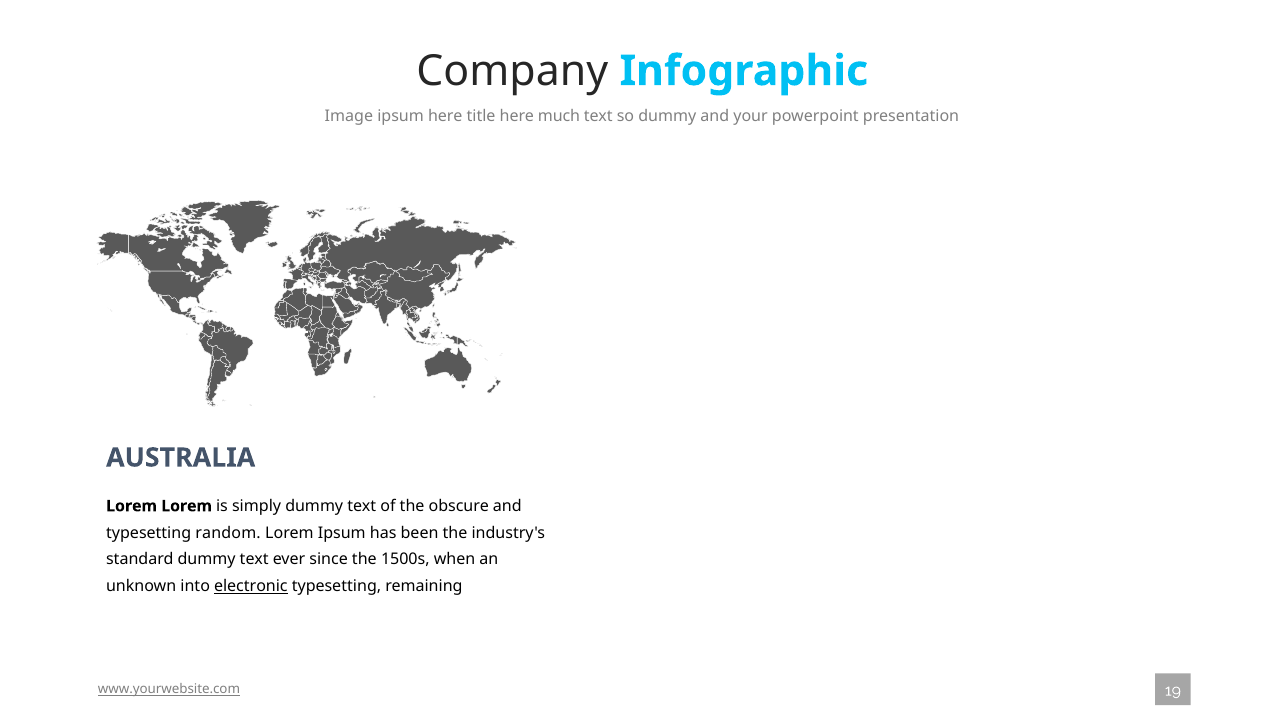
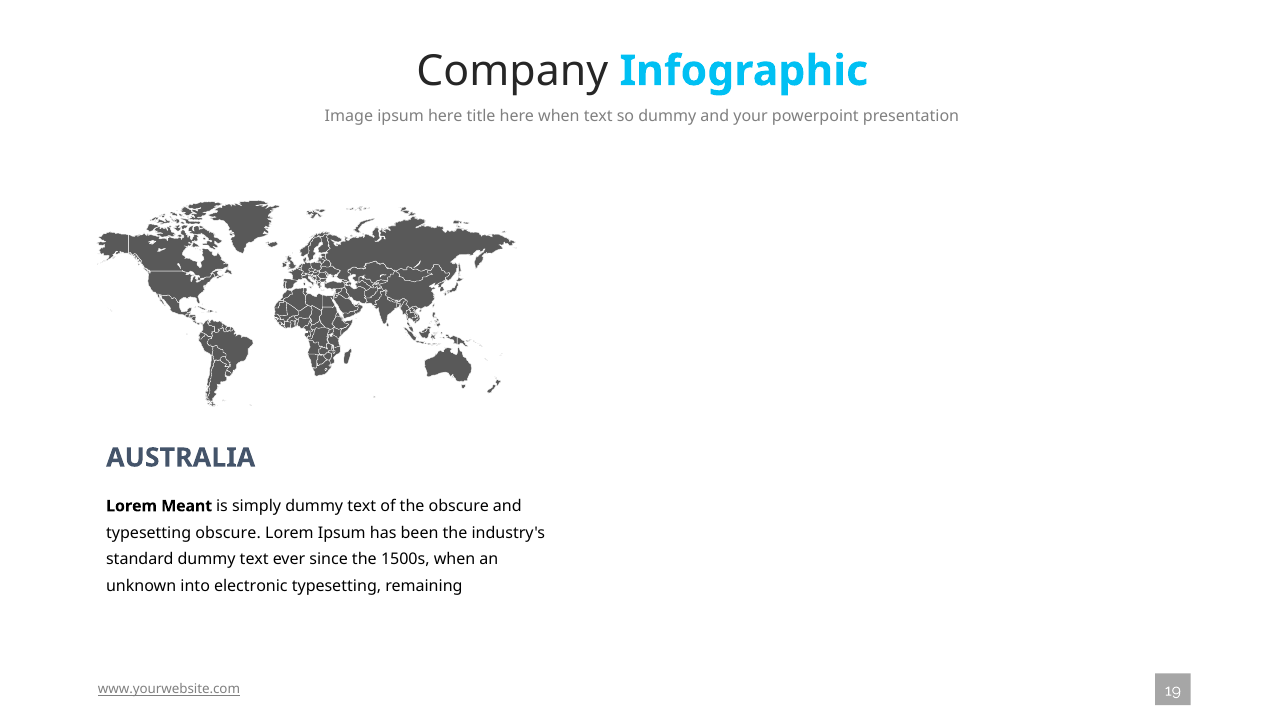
here much: much -> when
Lorem Lorem: Lorem -> Meant
typesetting random: random -> obscure
electronic underline: present -> none
